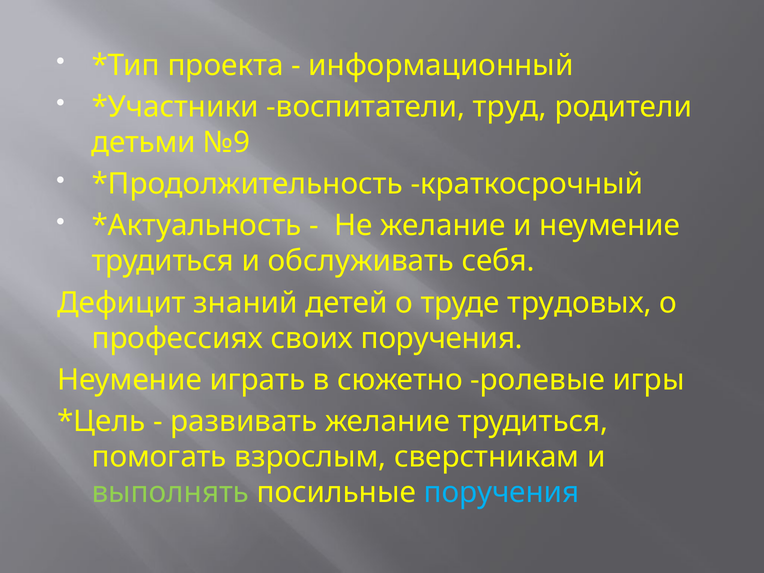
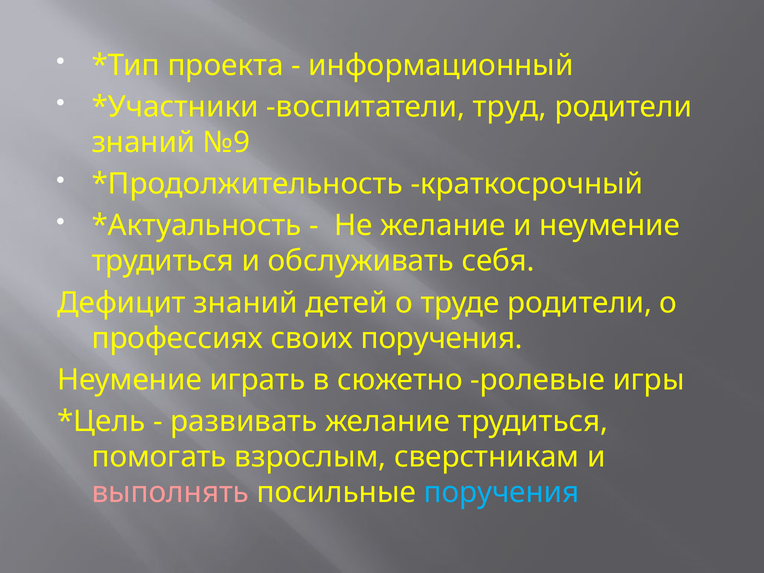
детьми at (144, 143): детьми -> знаний
труде трудовых: трудовых -> родители
выполнять colour: light green -> pink
